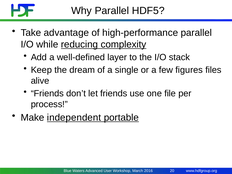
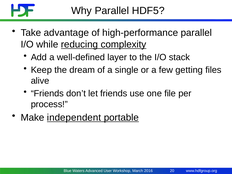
figures: figures -> getting
